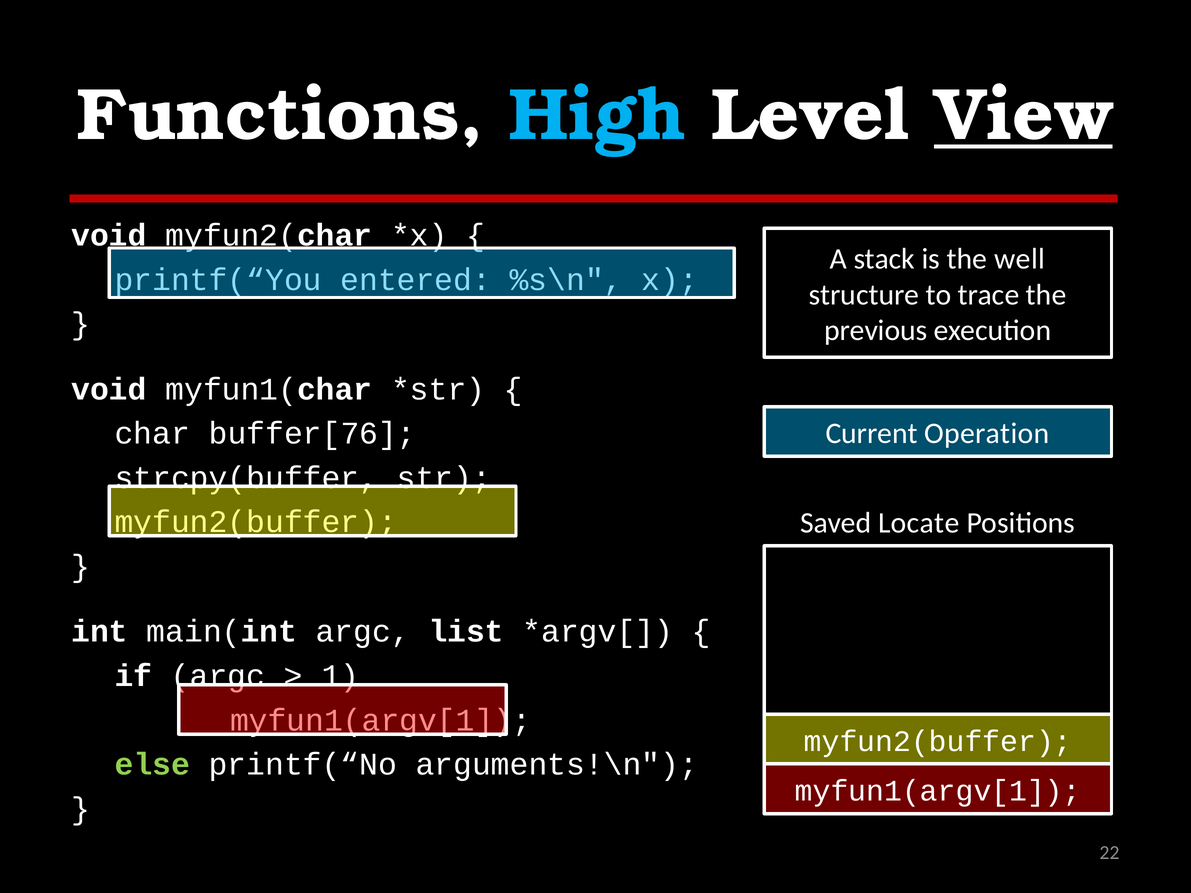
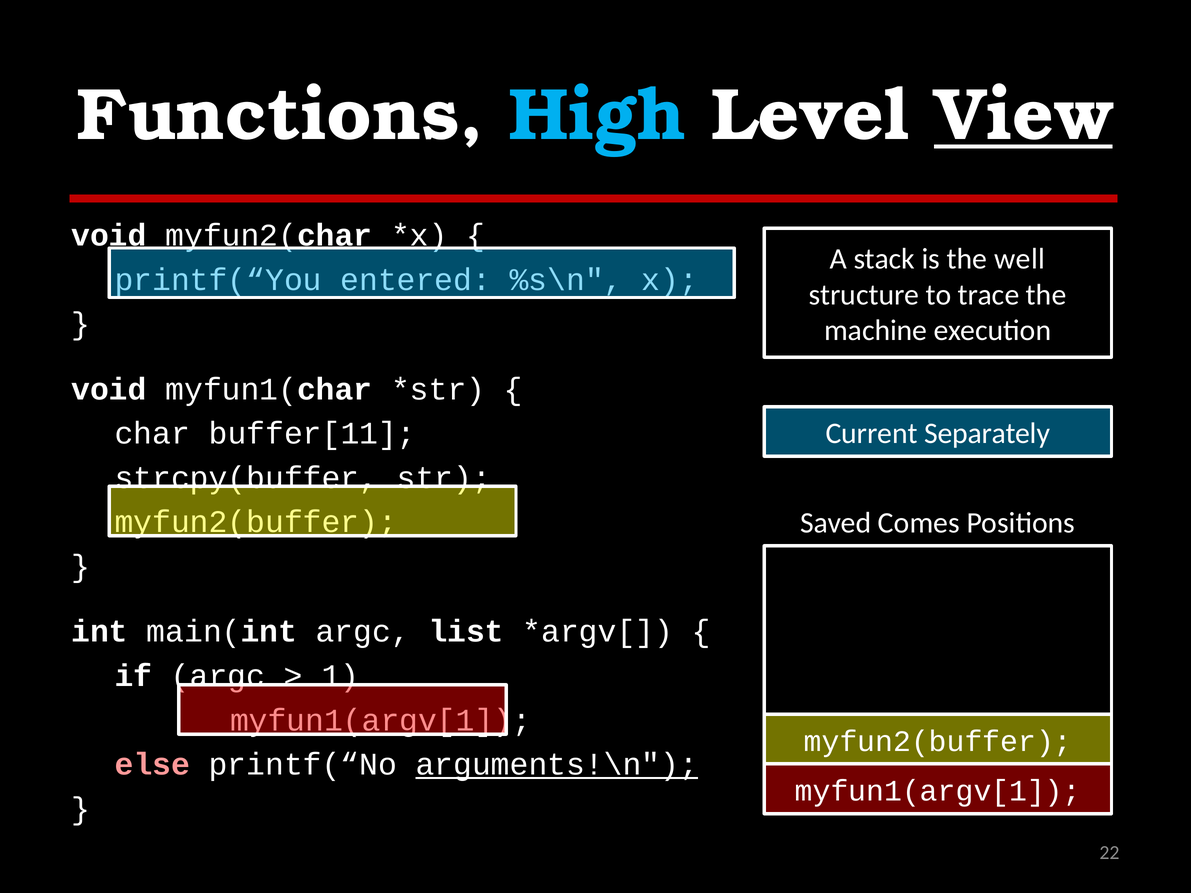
previous: previous -> machine
Operation: Operation -> Separately
buffer[76: buffer[76 -> buffer[11
Locate: Locate -> Comes
else colour: light green -> pink
arguments!\n underline: none -> present
